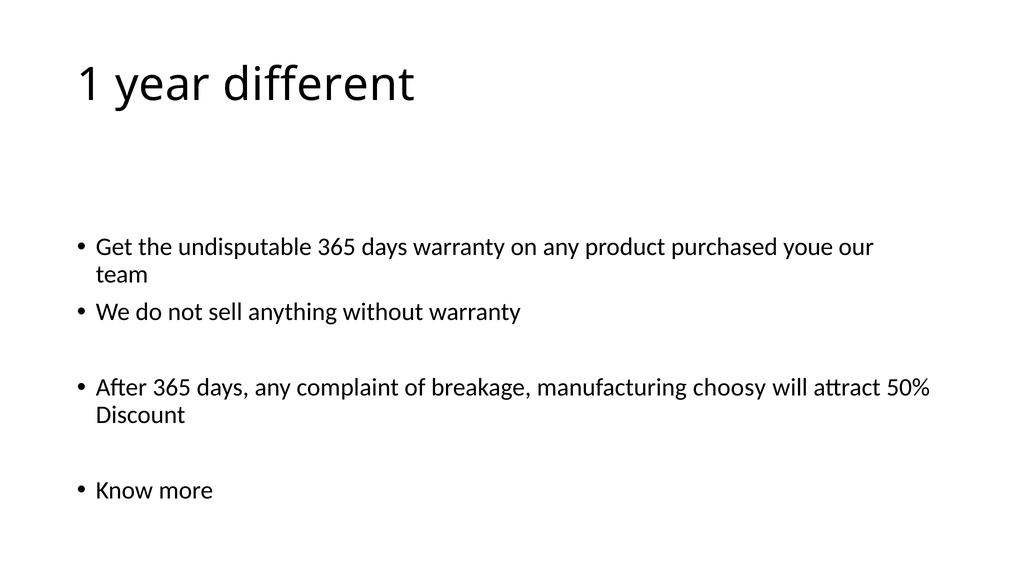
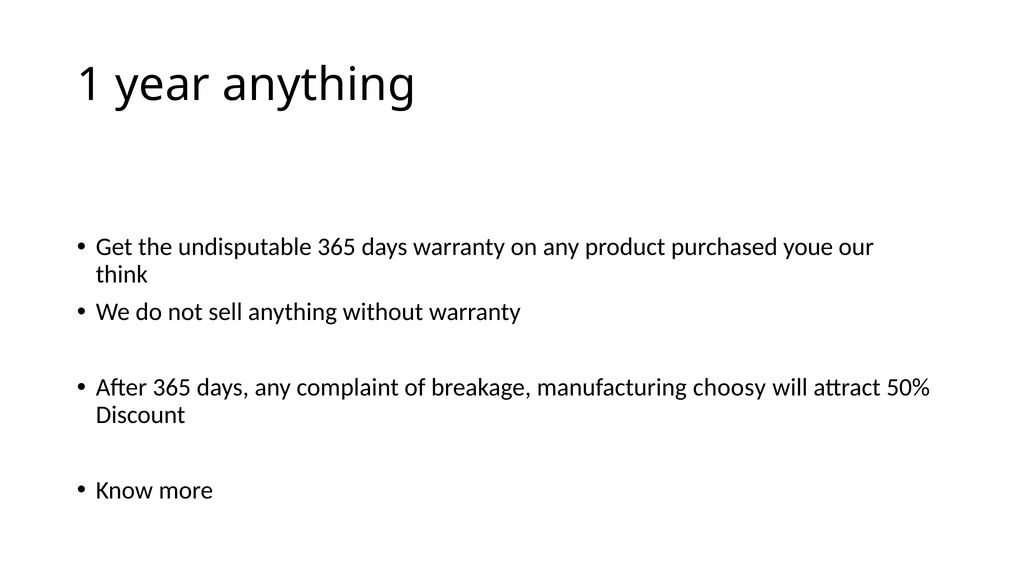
year different: different -> anything
team: team -> think
